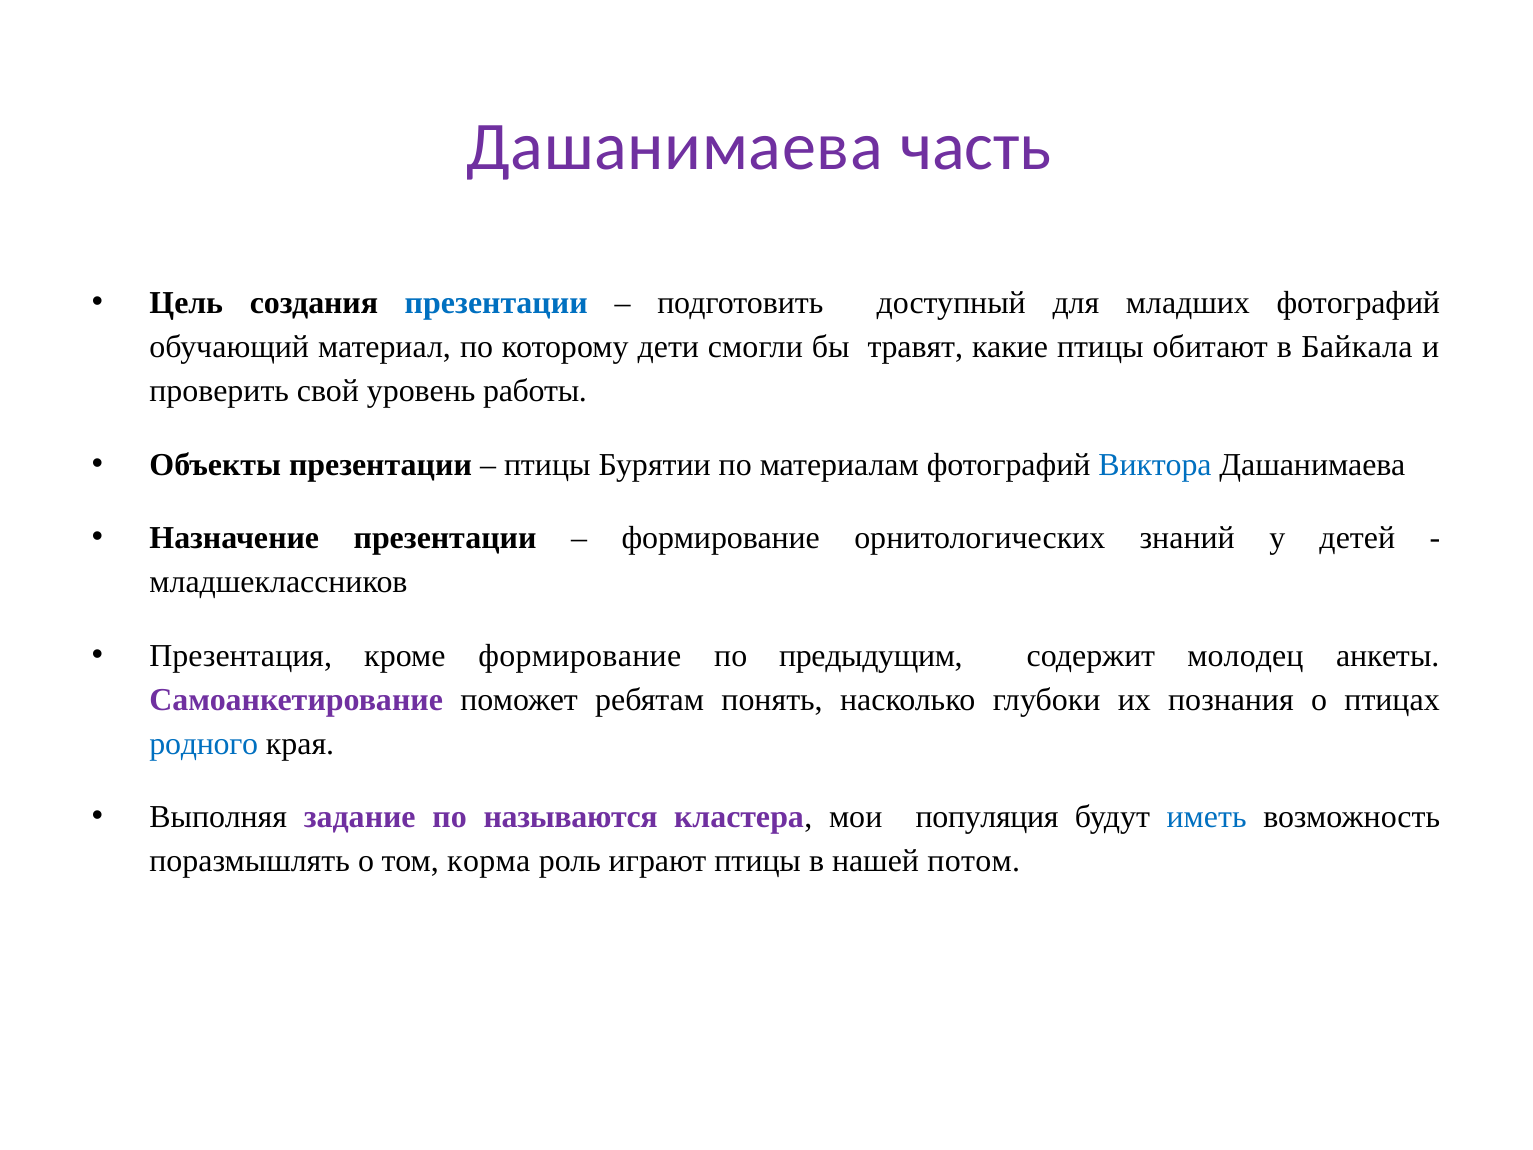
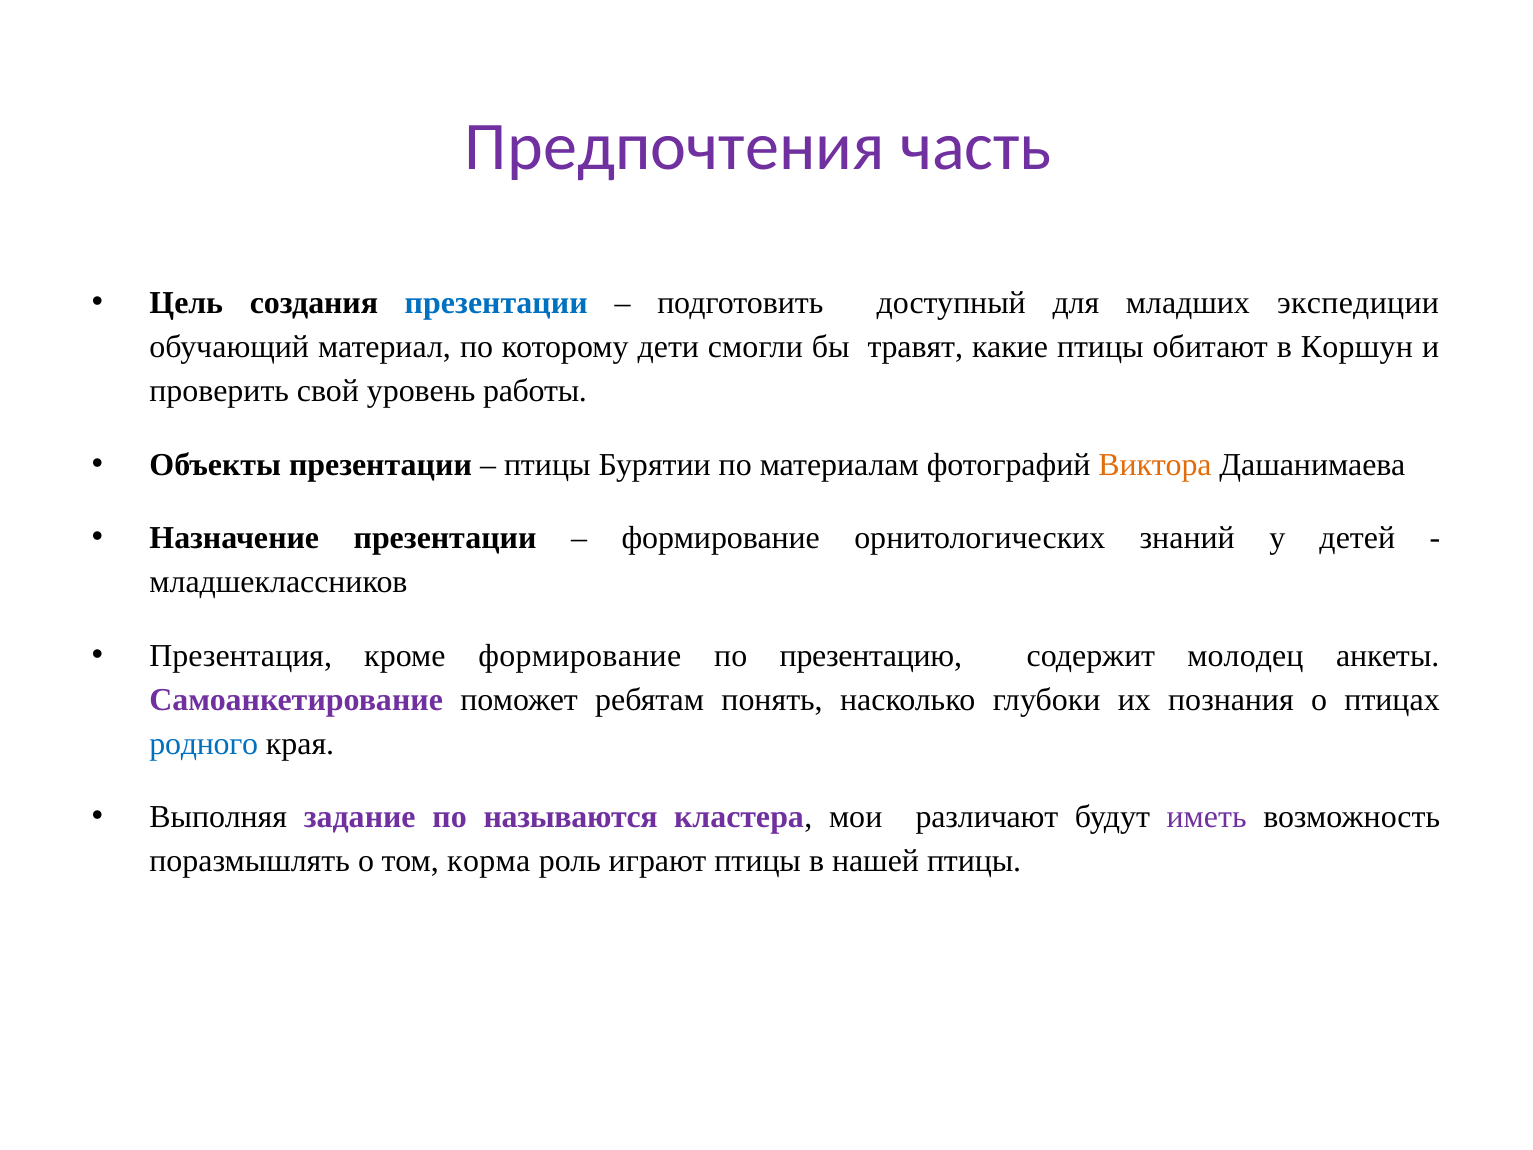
Дашанимаева at (674, 147): Дашанимаева -> Предпочтения
младших фотографий: фотографий -> экспедиции
Байкала: Байкала -> Коршун
Виктора colour: blue -> orange
предыдущим: предыдущим -> презентацию
популяция: популяция -> различают
иметь colour: blue -> purple
нашей потом: потом -> птицы
